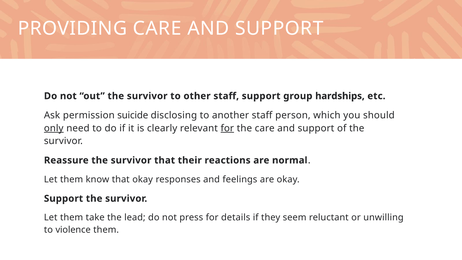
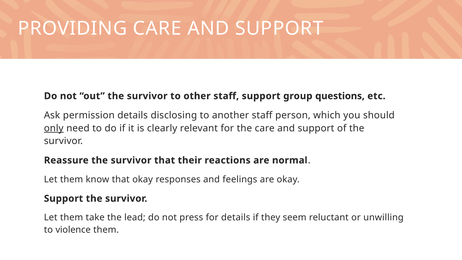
hardships: hardships -> questions
permission suicide: suicide -> details
for at (227, 128) underline: present -> none
